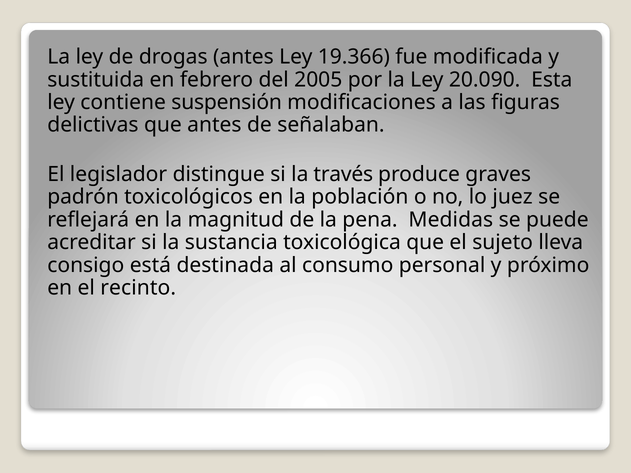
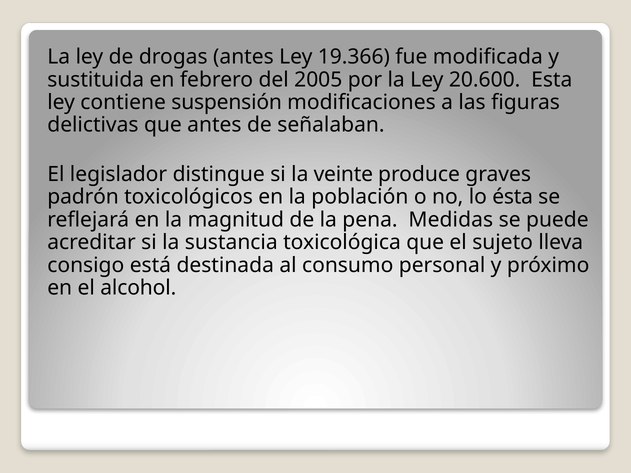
20.090: 20.090 -> 20.600
través: través -> veinte
juez: juez -> ésta
recinto: recinto -> alcohol
